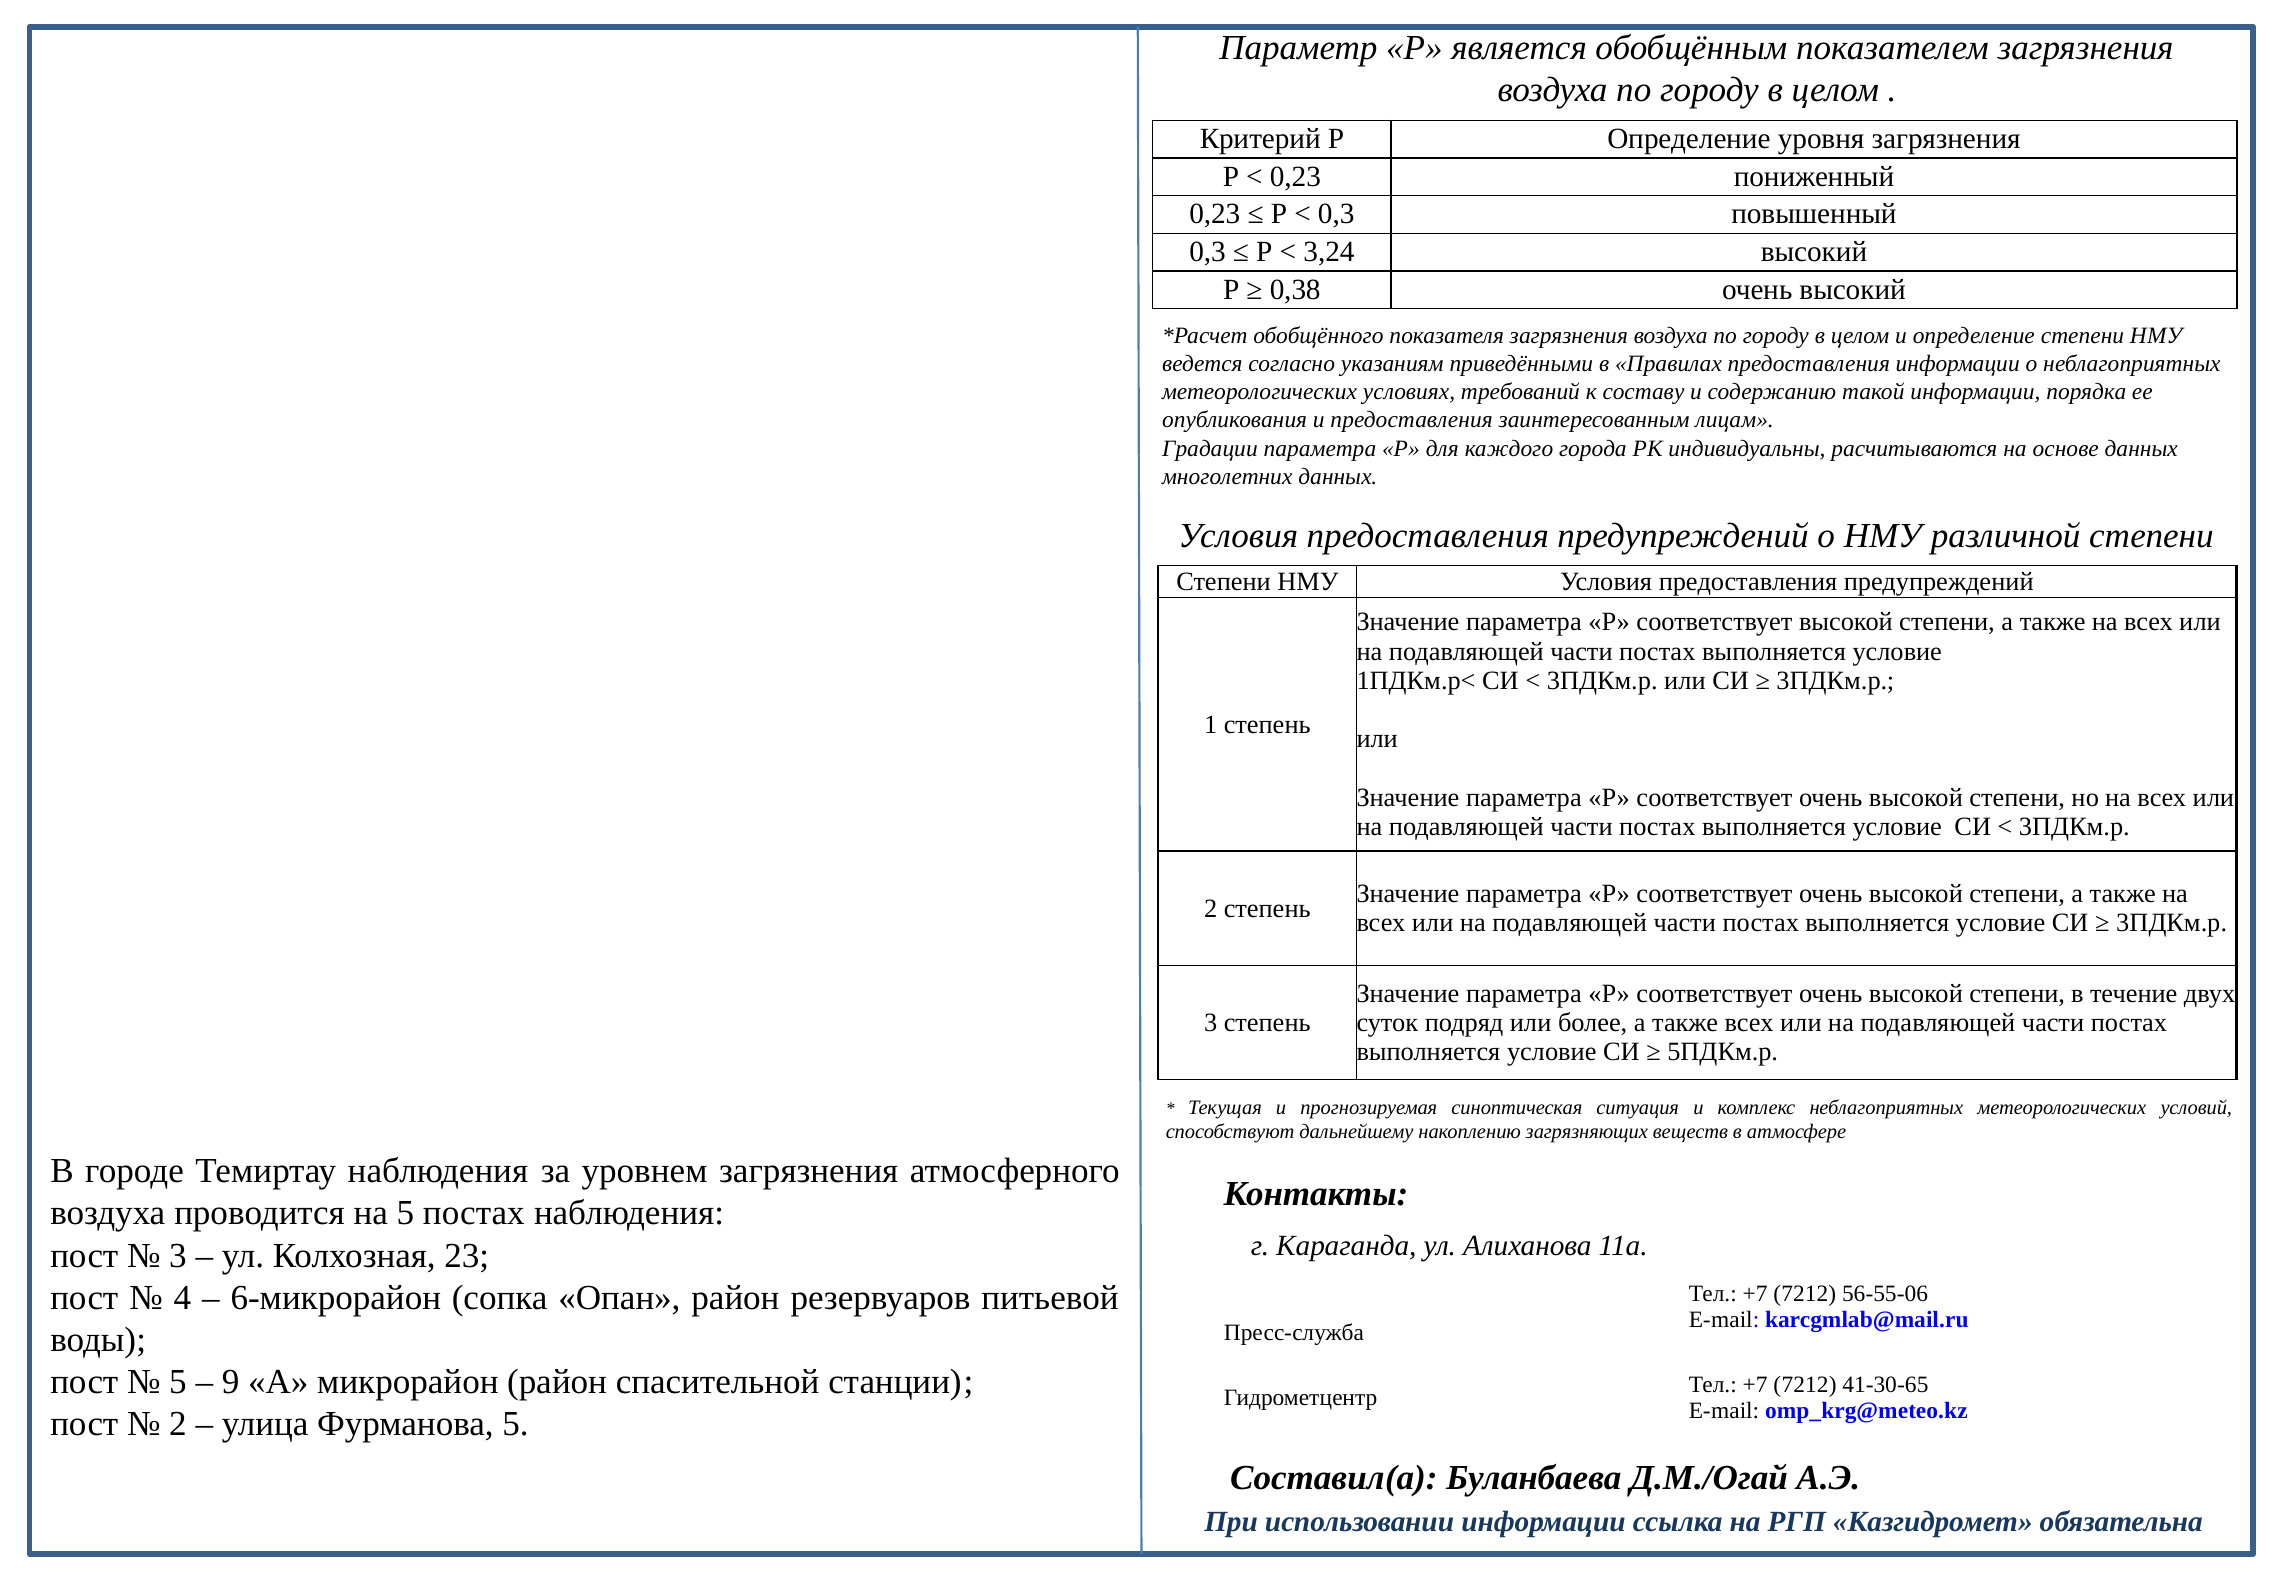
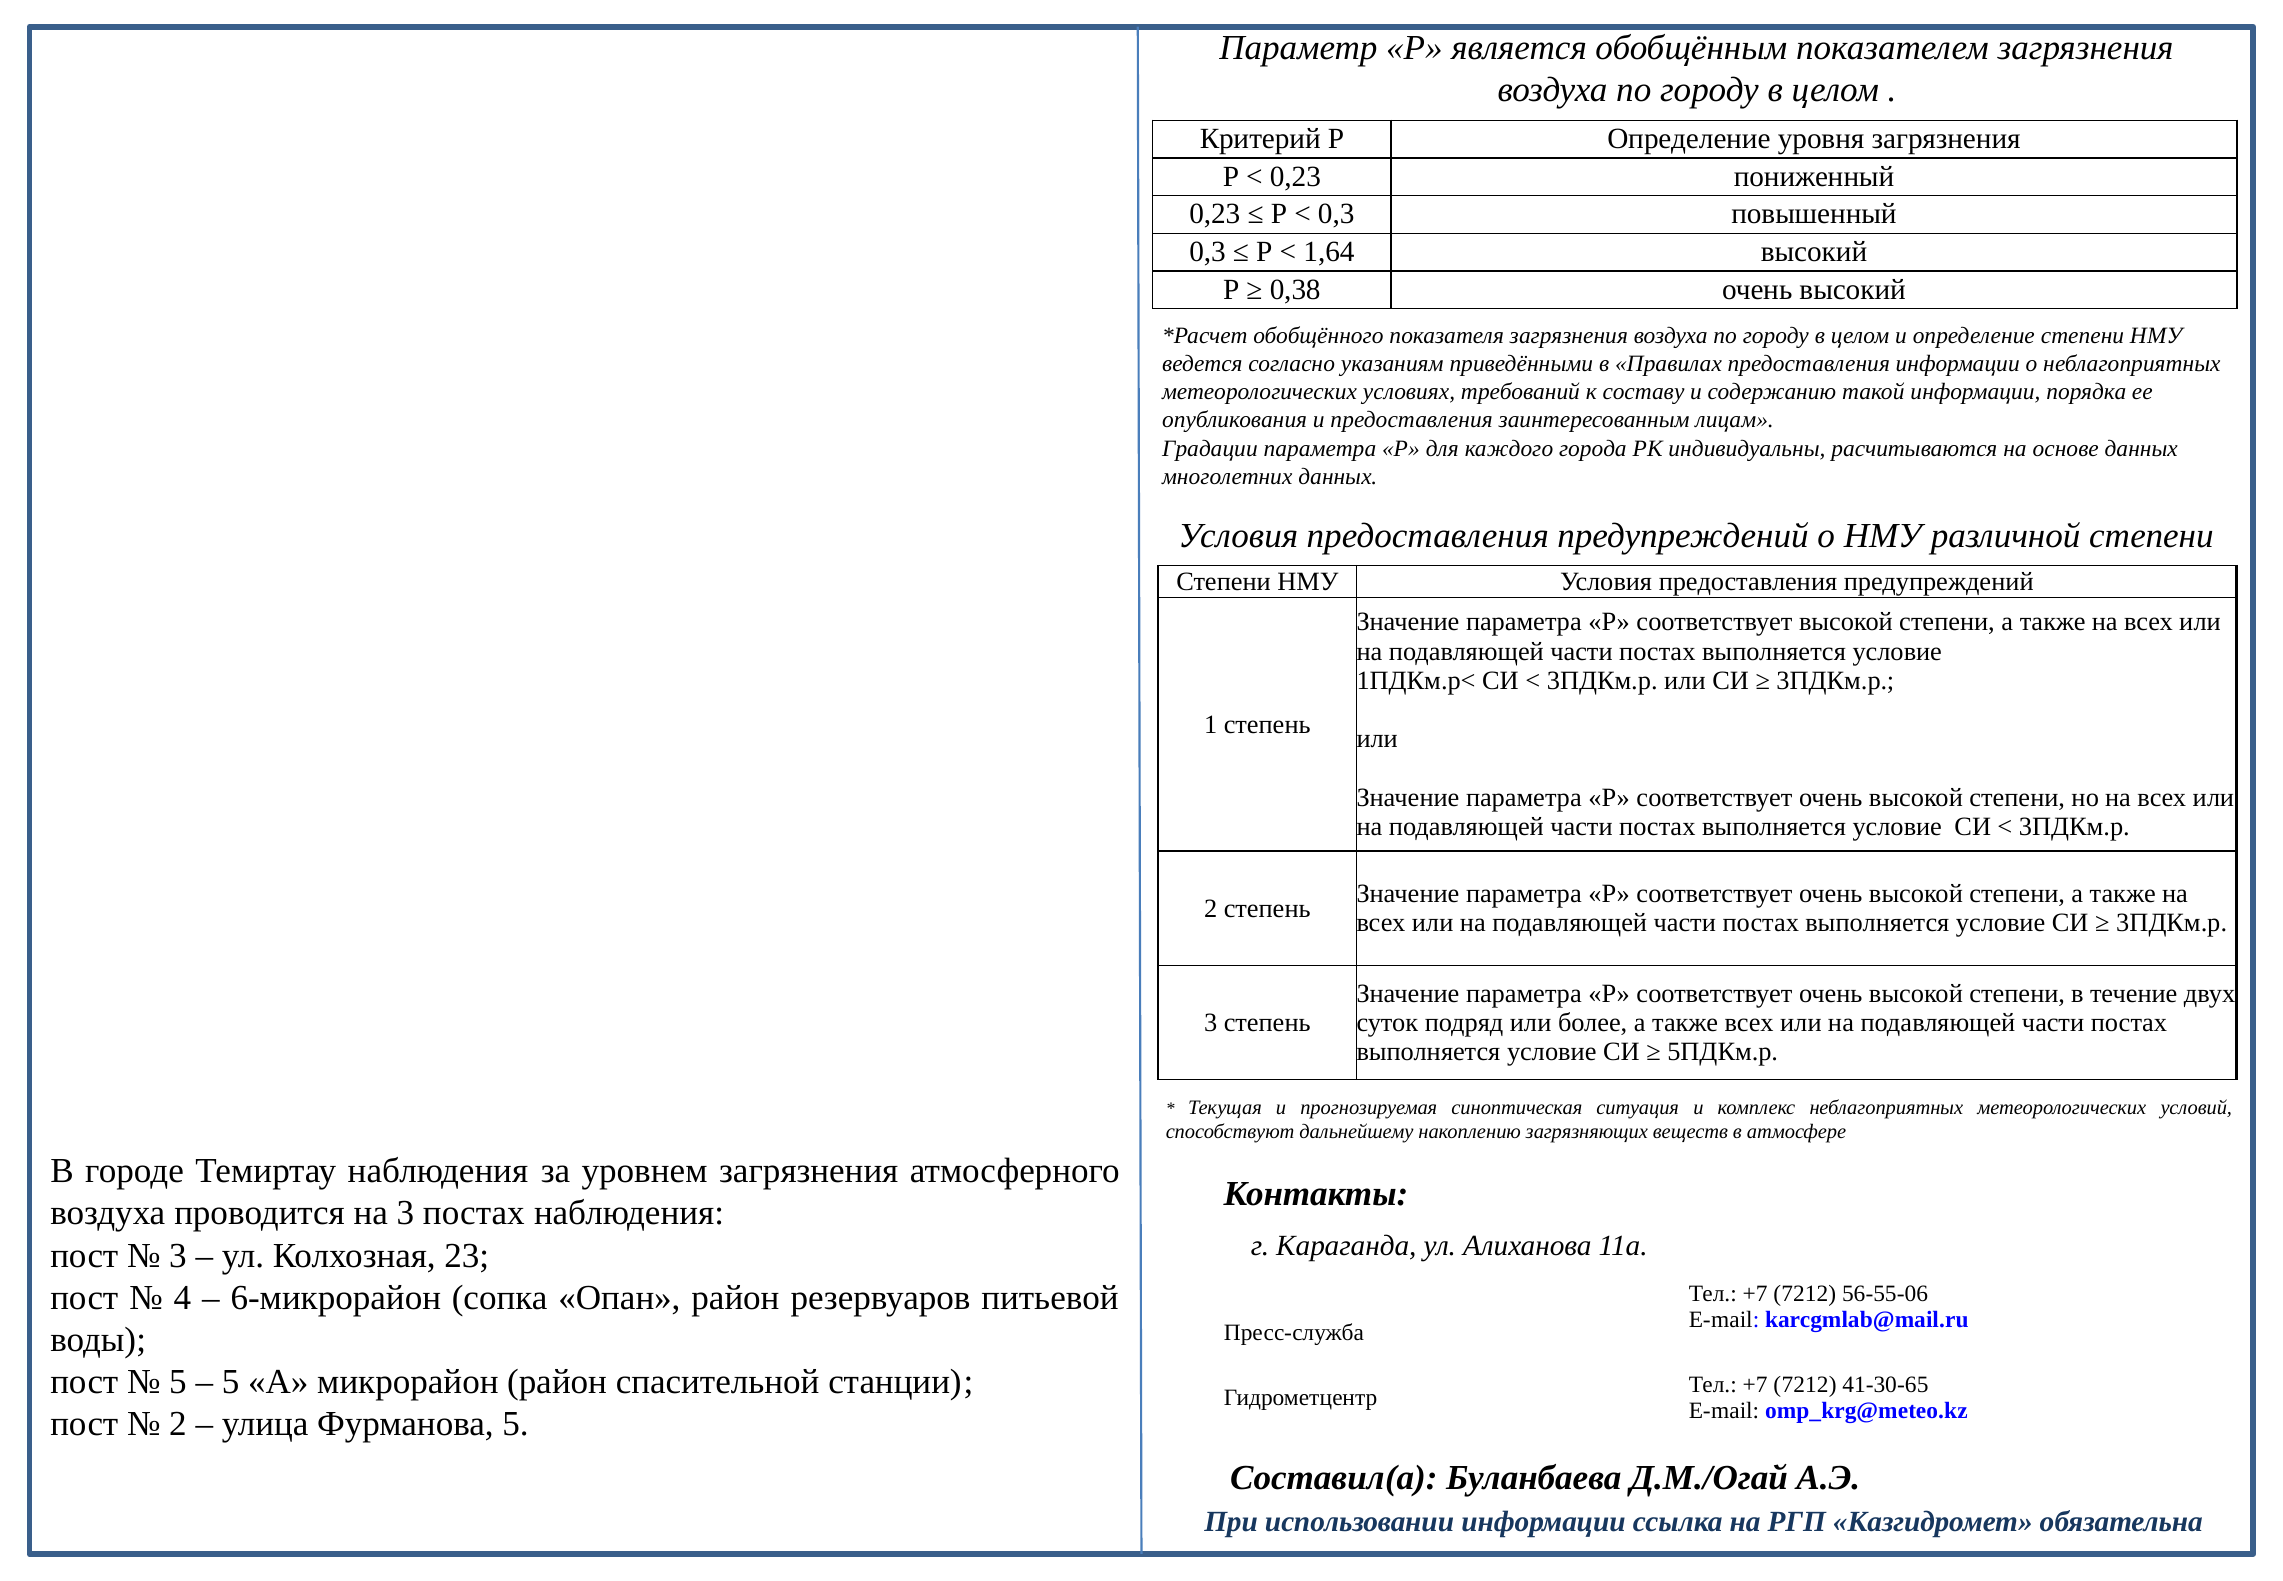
3,24: 3,24 -> 1,64
на 5: 5 -> 3
9 at (231, 1382): 9 -> 5
